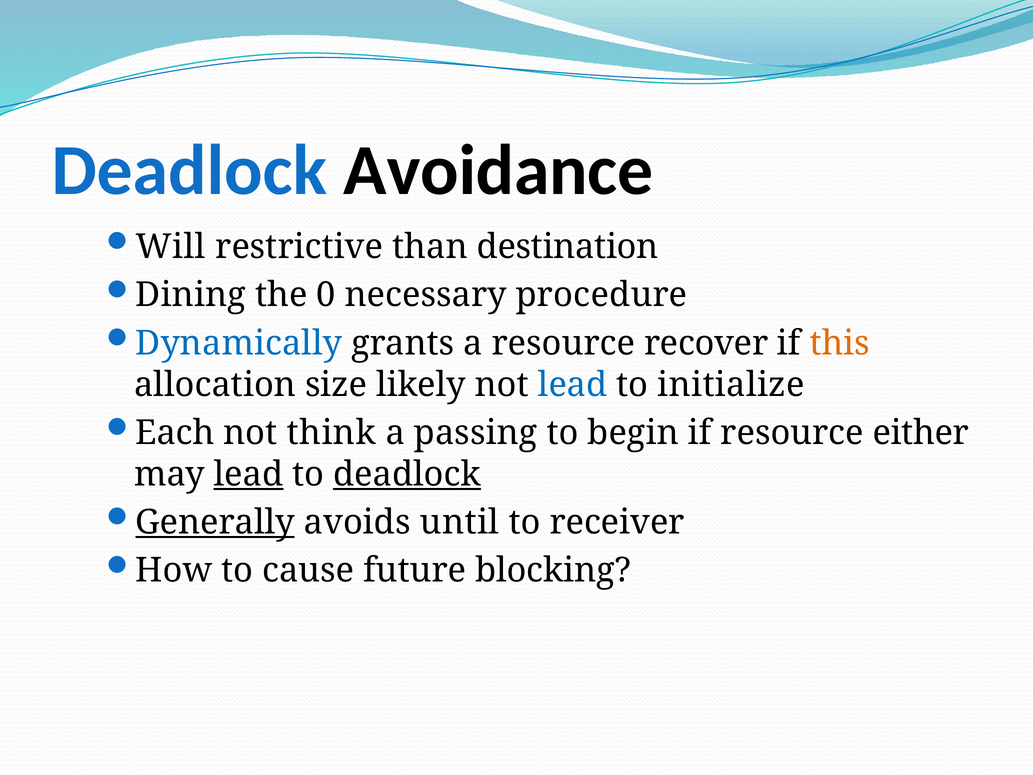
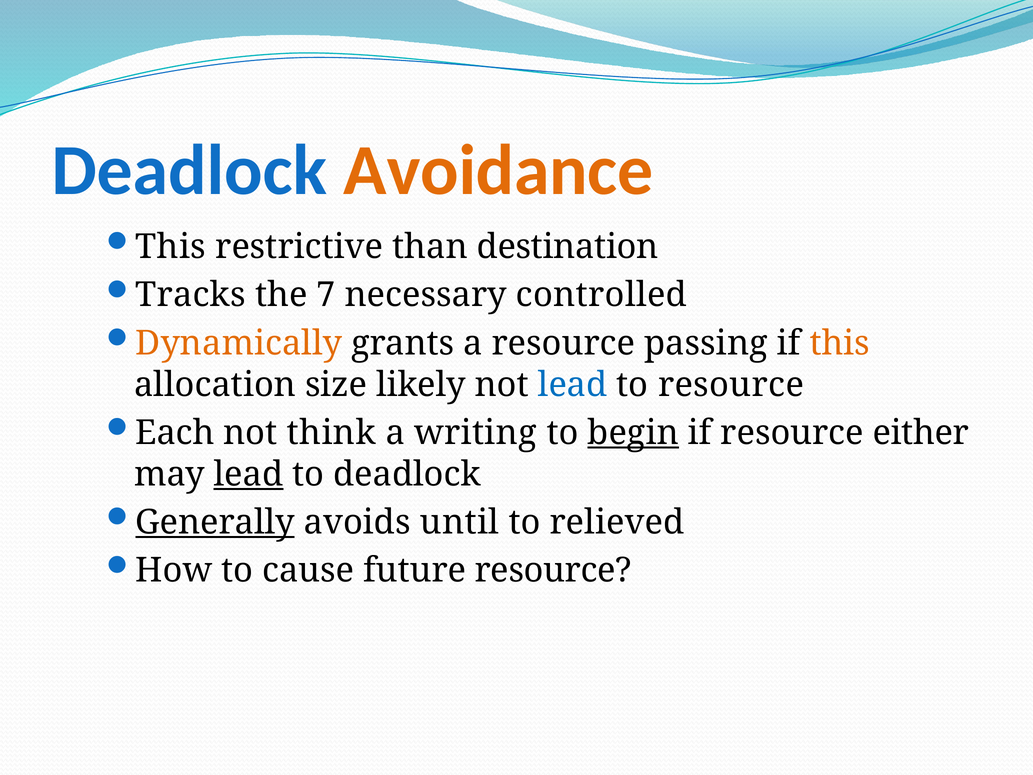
Avoidance colour: black -> orange
Will at (171, 247): Will -> This
Dining: Dining -> Tracks
0: 0 -> 7
procedure: procedure -> controlled
Dynamically colour: blue -> orange
recover: recover -> passing
to initialize: initialize -> resource
passing: passing -> writing
begin underline: none -> present
deadlock at (407, 474) underline: present -> none
receiver: receiver -> relieved
future blocking: blocking -> resource
